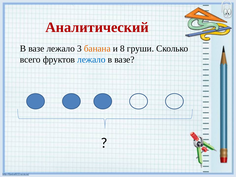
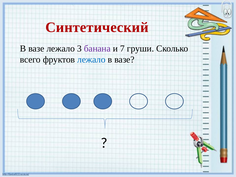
Аналитический: Аналитический -> Синтетический
банана colour: orange -> purple
8: 8 -> 7
